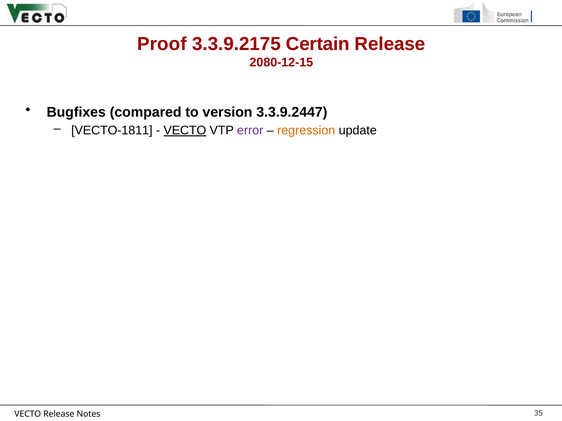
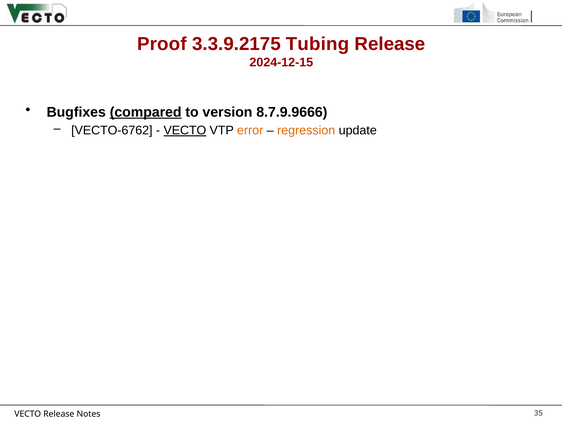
Certain: Certain -> Tubing
2080-12-15: 2080-12-15 -> 2024-12-15
compared underline: none -> present
3.3.9.2447: 3.3.9.2447 -> 8.7.9.9666
VECTO-1811: VECTO-1811 -> VECTO-6762
error colour: purple -> orange
